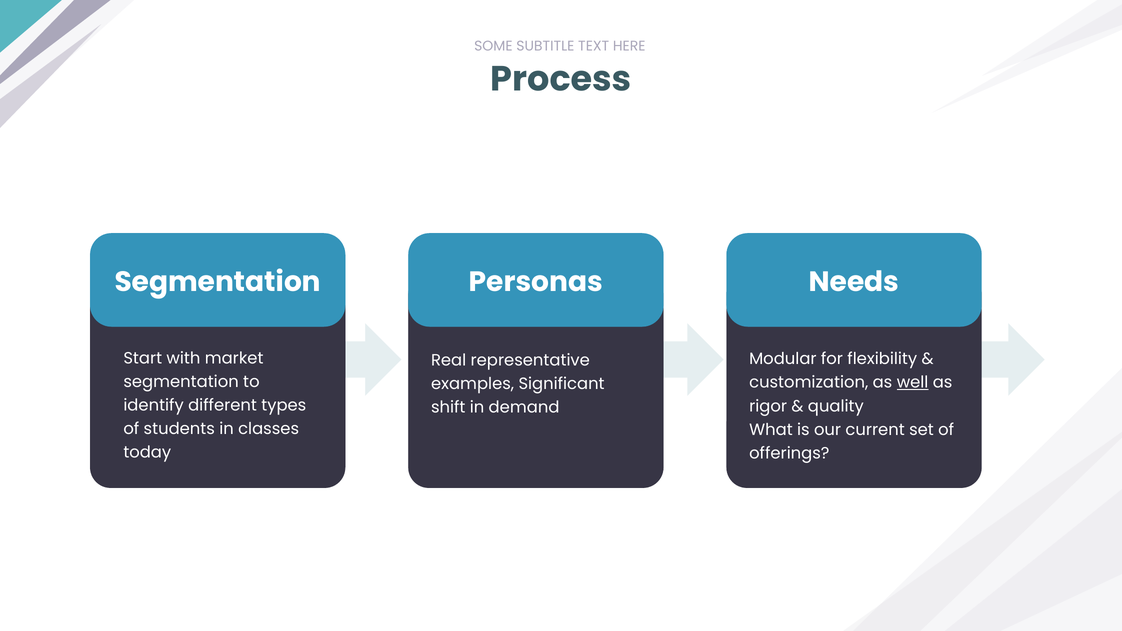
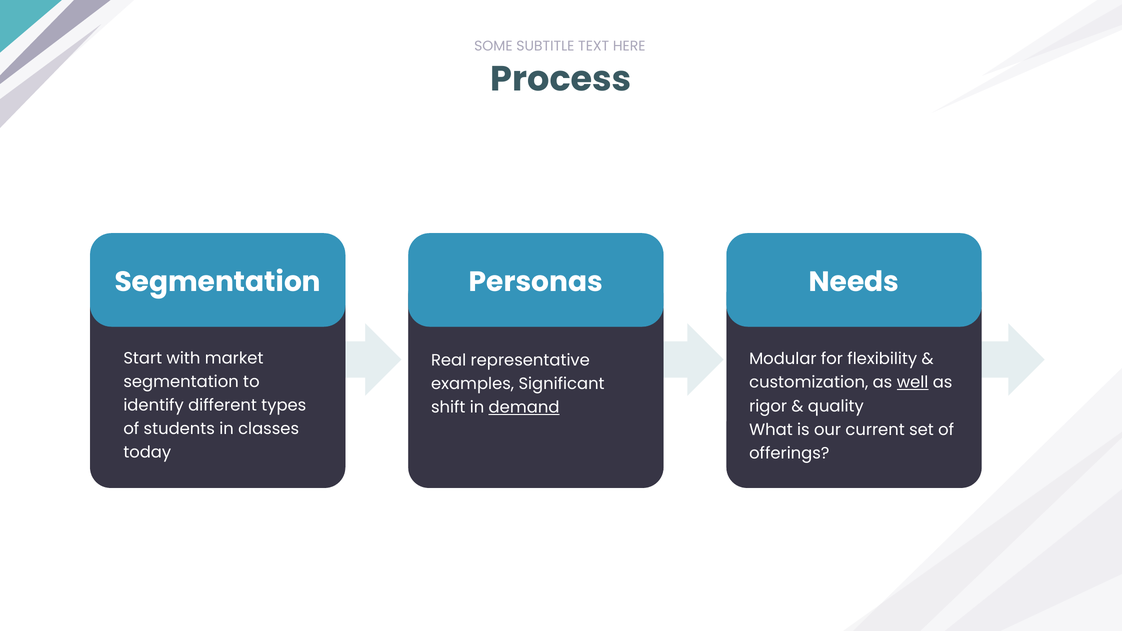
demand underline: none -> present
